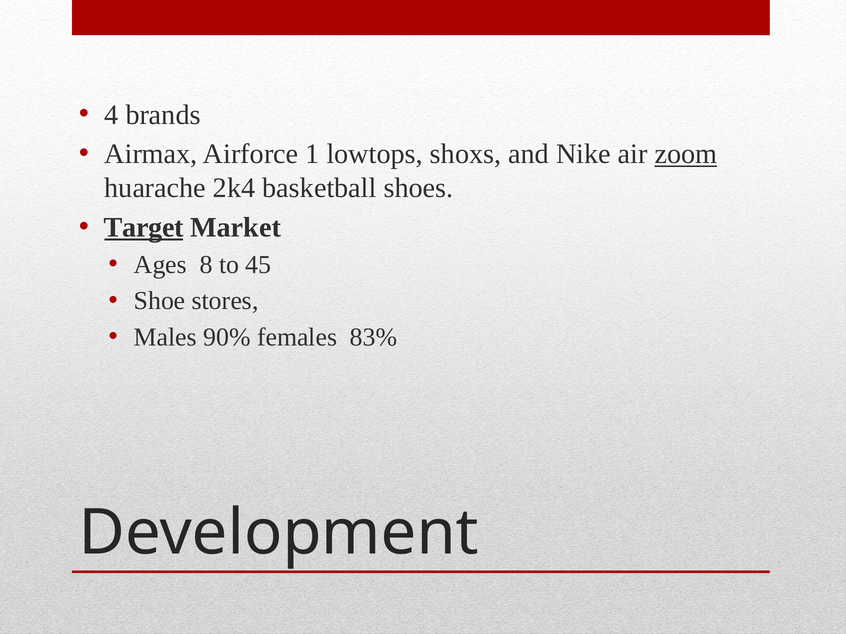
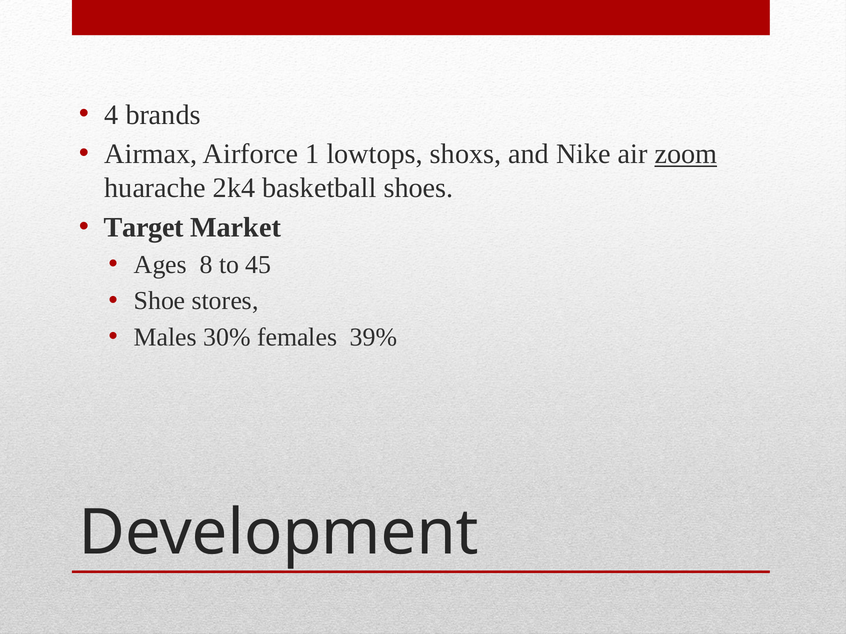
Target underline: present -> none
90%: 90% -> 30%
83%: 83% -> 39%
